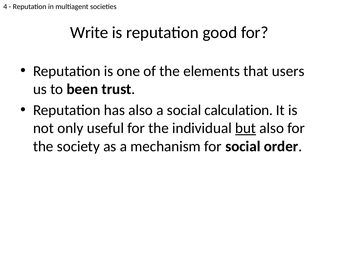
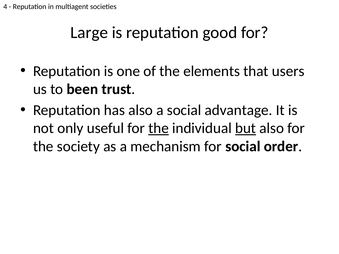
Write: Write -> Large
calculation: calculation -> advantage
the at (159, 128) underline: none -> present
